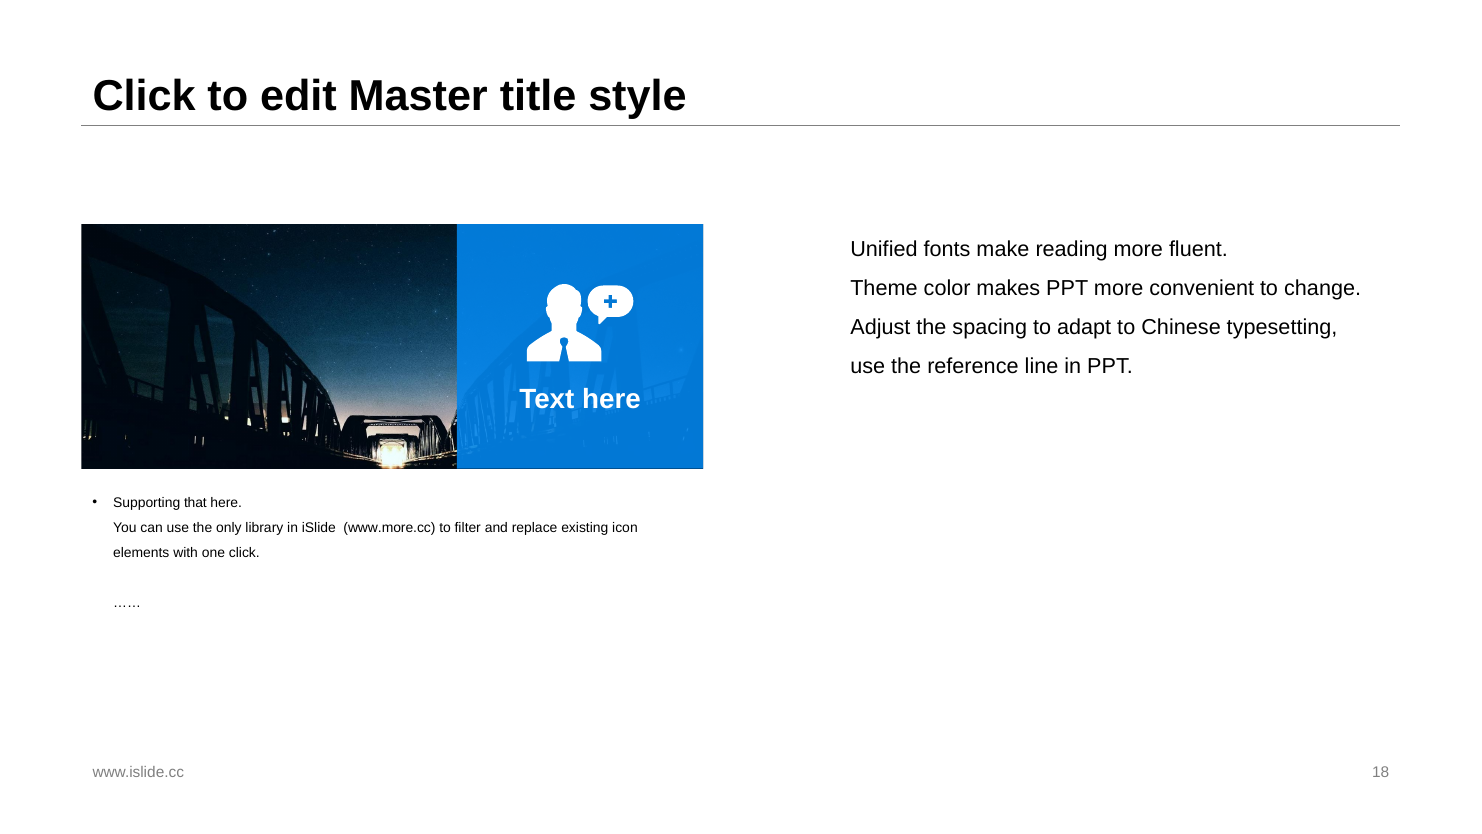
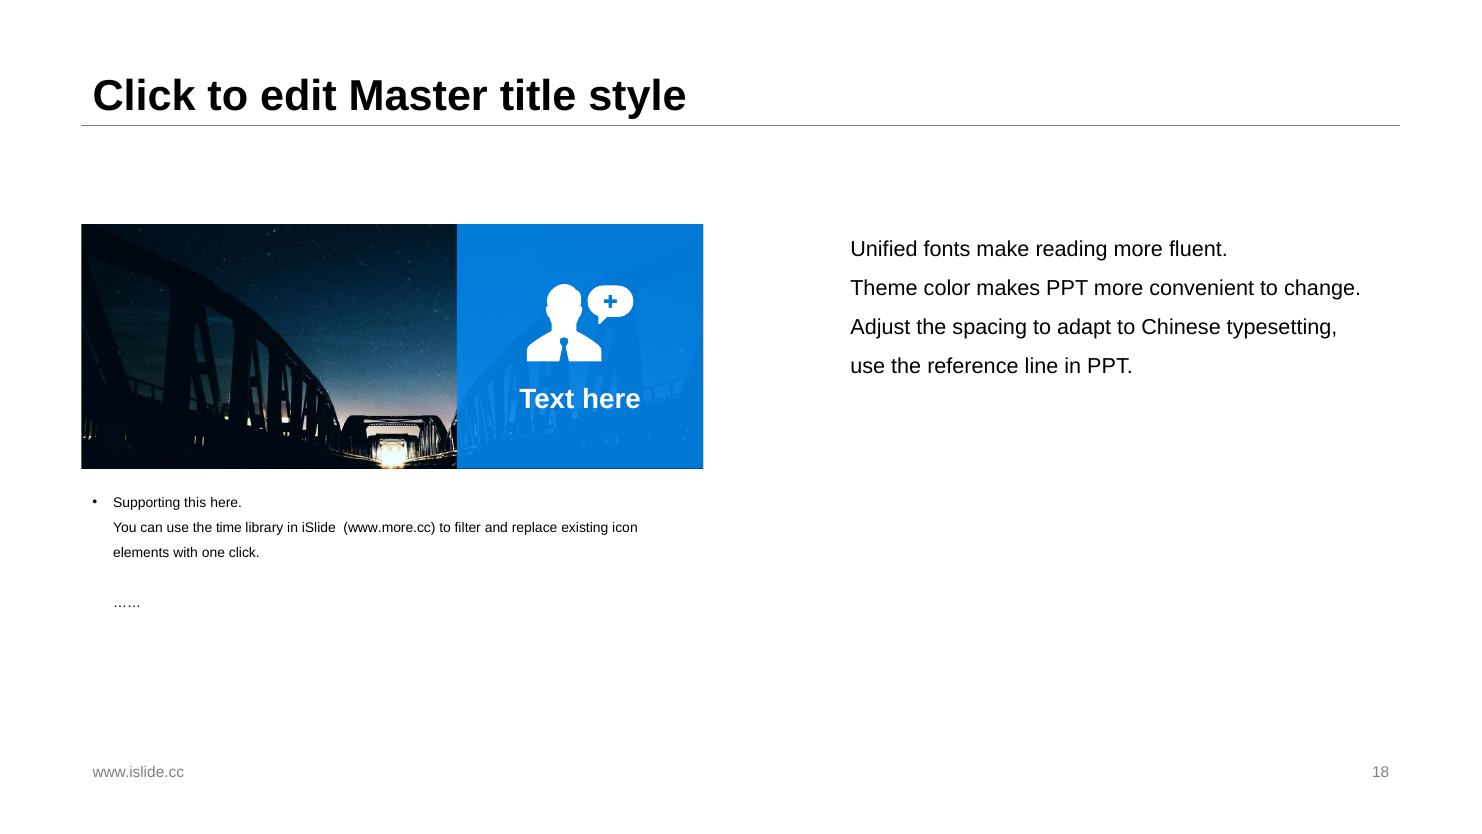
that: that -> this
only: only -> time
